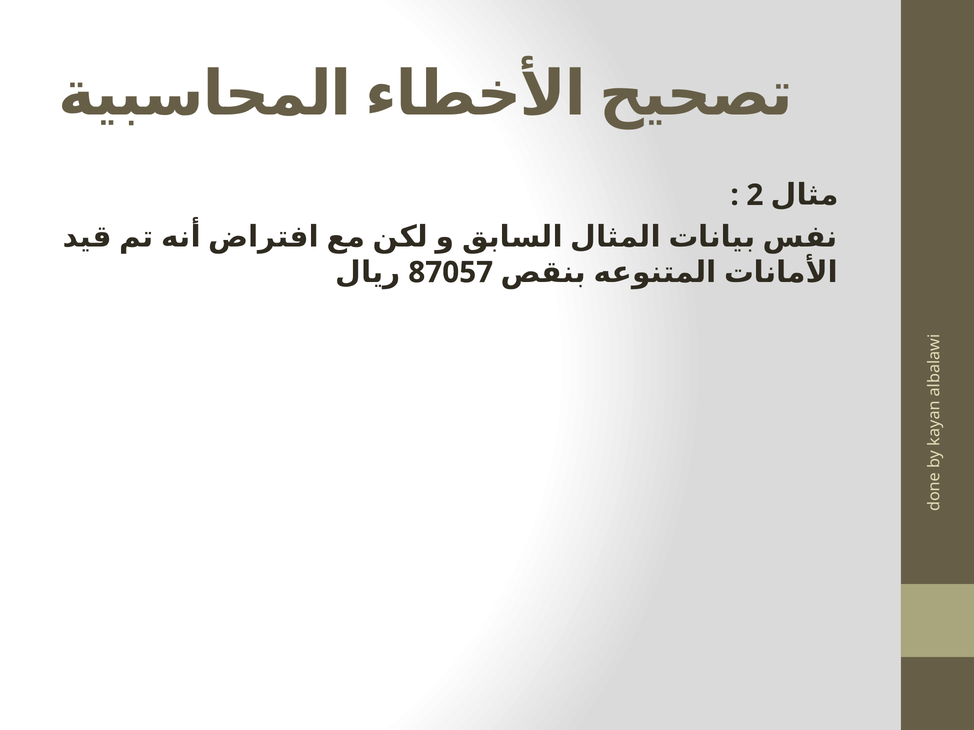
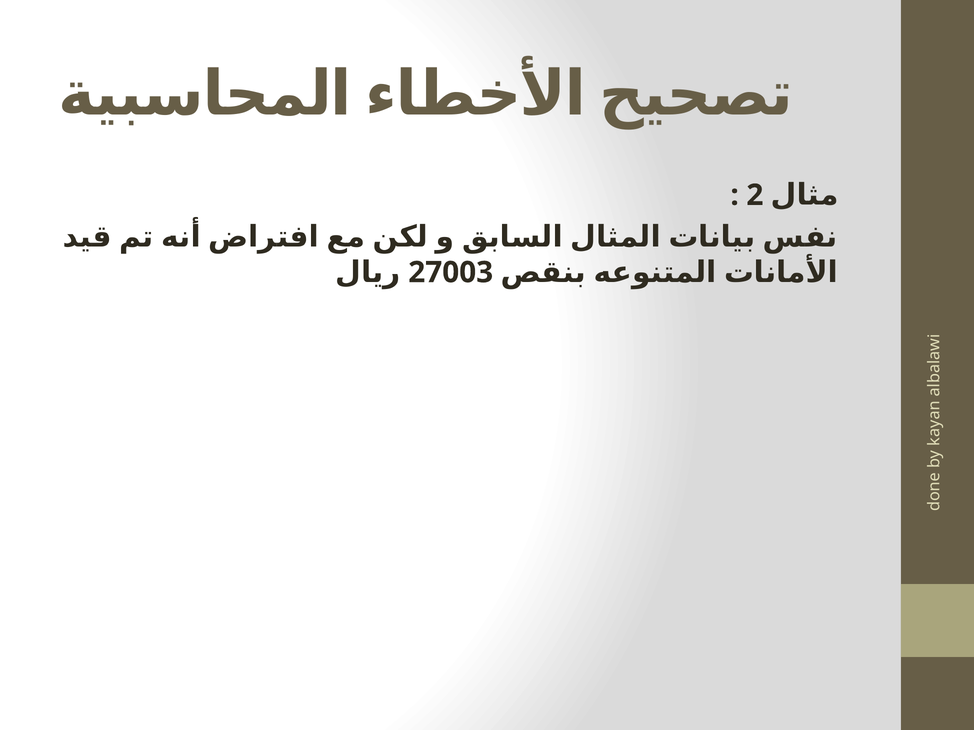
87057: 87057 -> 27003
